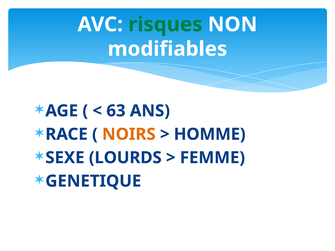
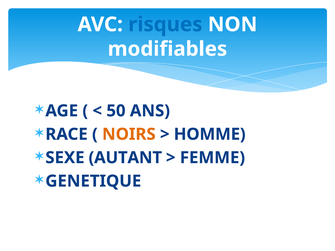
risques colour: green -> blue
63: 63 -> 50
LOURDS: LOURDS -> AUTANT
